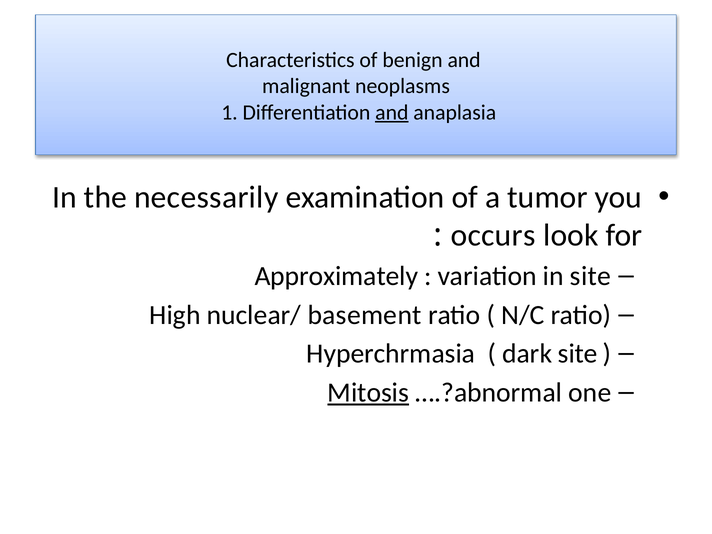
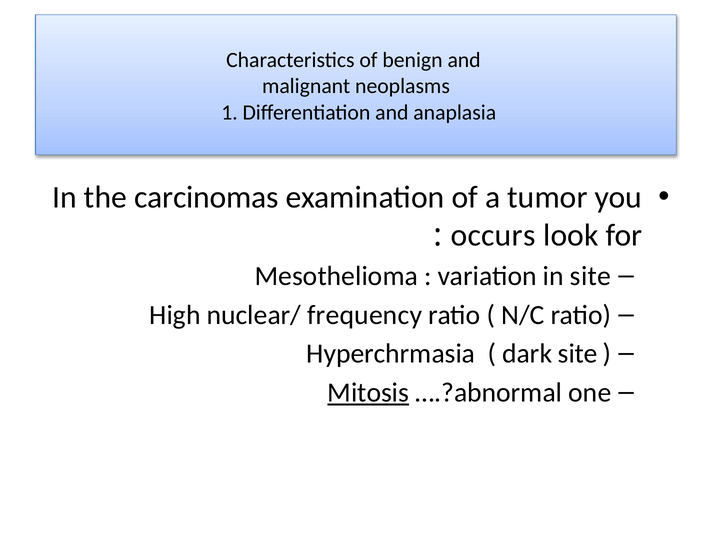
and at (392, 112) underline: present -> none
necessarily: necessarily -> carcinomas
Approximately: Approximately -> Mesothelioma
basement: basement -> frequency
